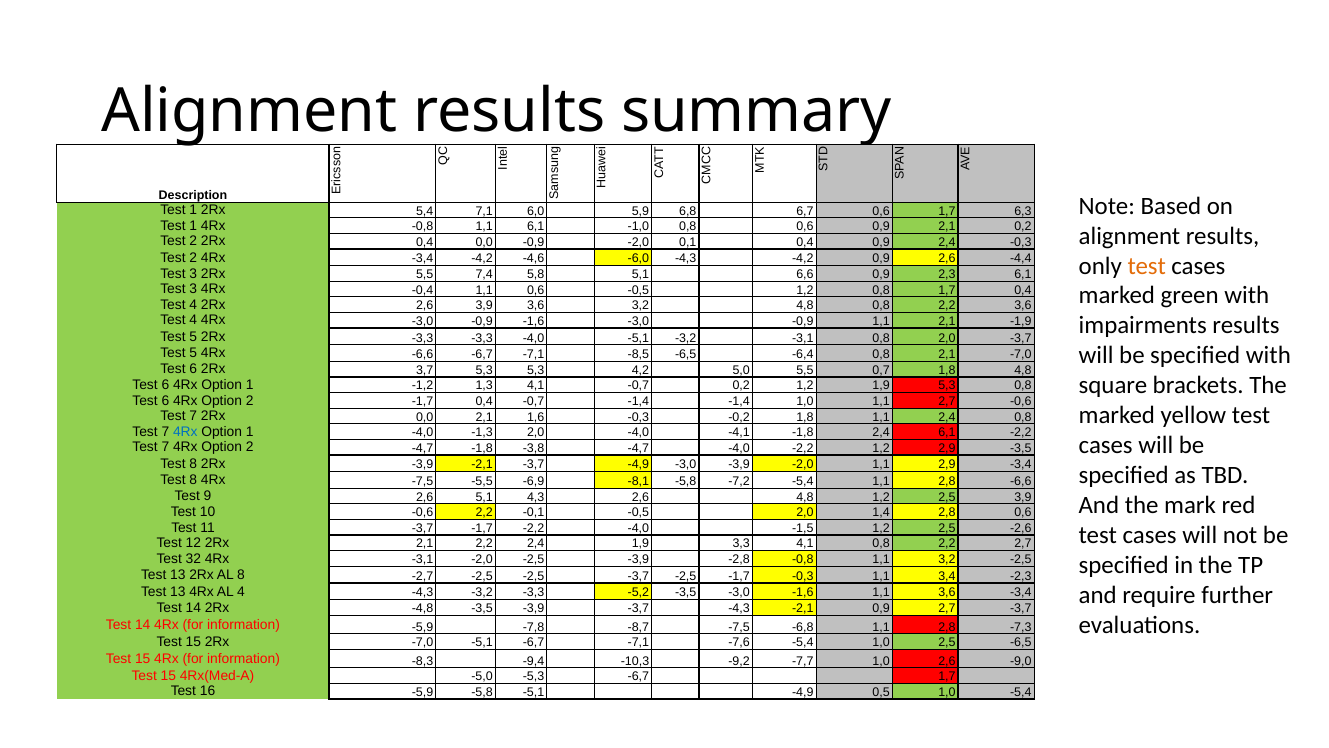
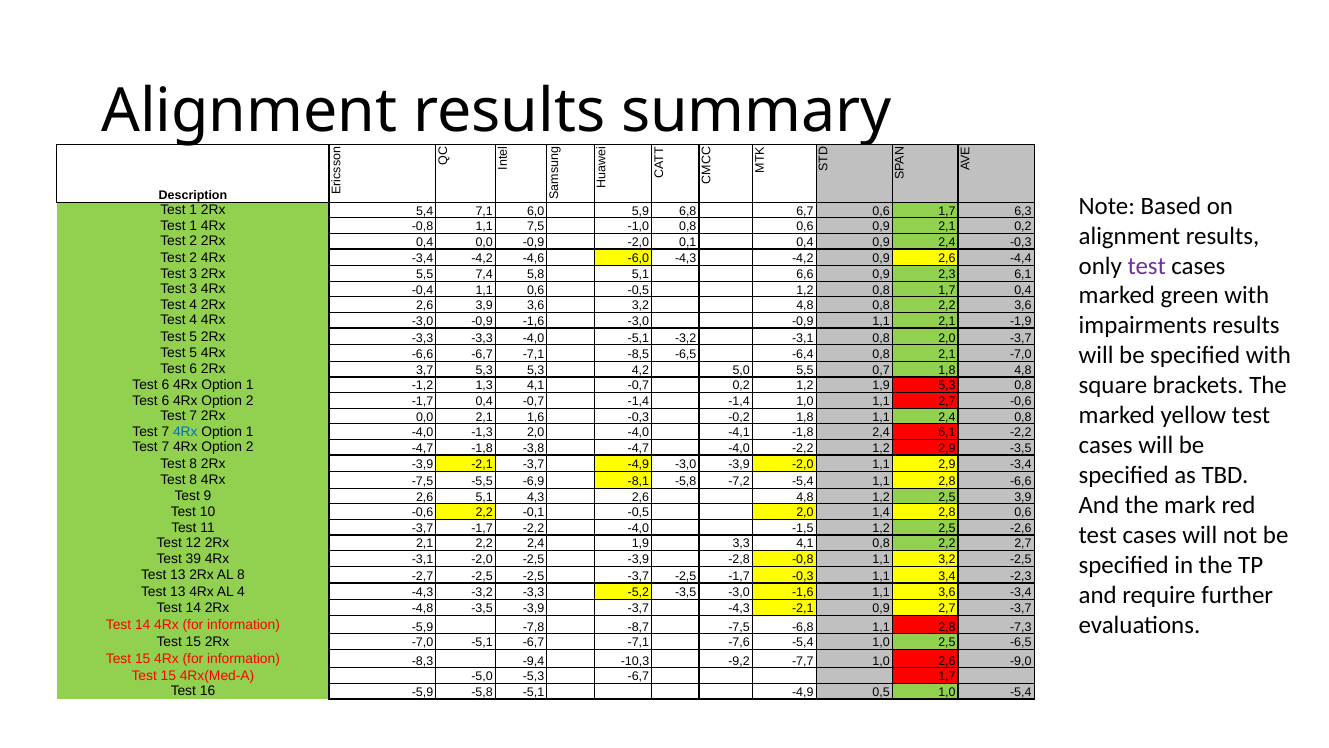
1,1 6,1: 6,1 -> 7,5
test at (1147, 266) colour: orange -> purple
32: 32 -> 39
